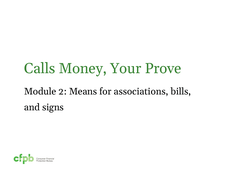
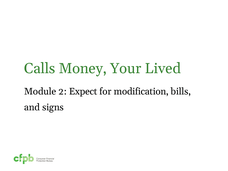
Prove: Prove -> Lived
Means: Means -> Expect
associations: associations -> modification
